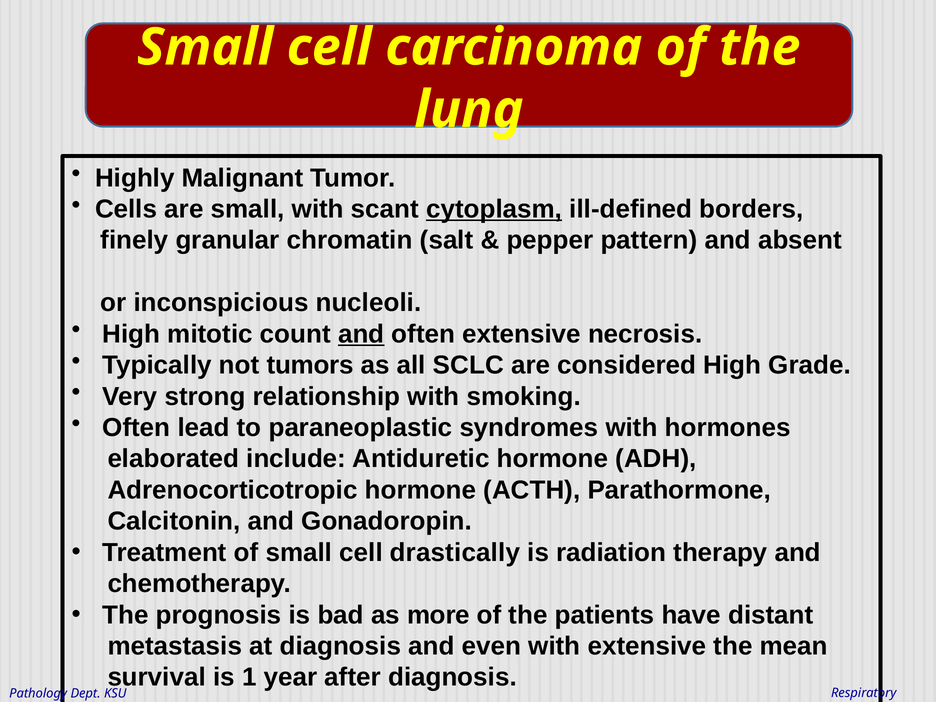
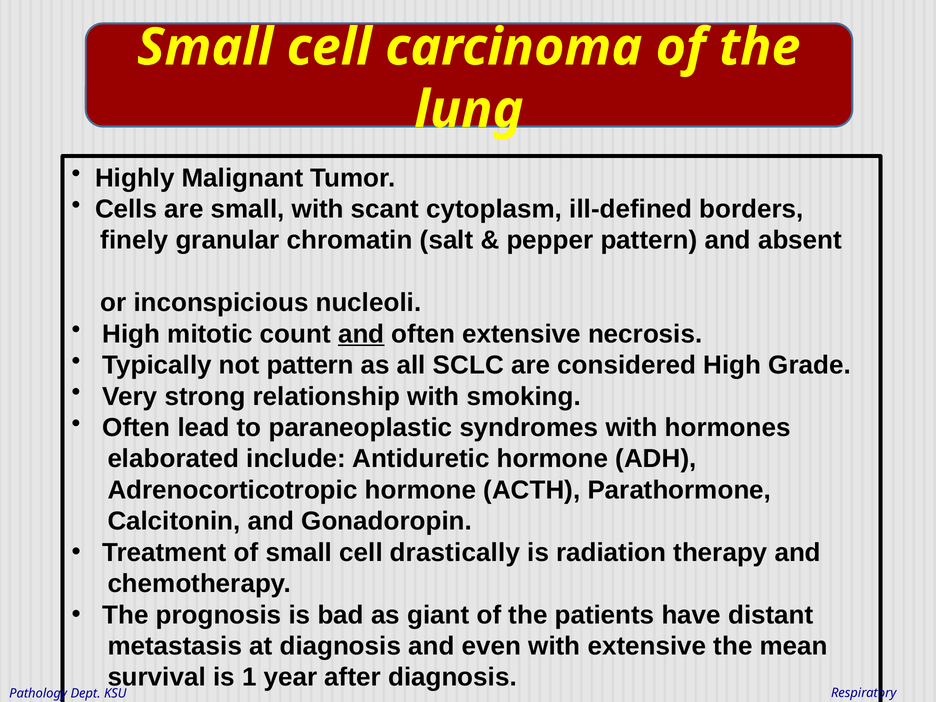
cytoplasm underline: present -> none
not tumors: tumors -> pattern
more: more -> giant
